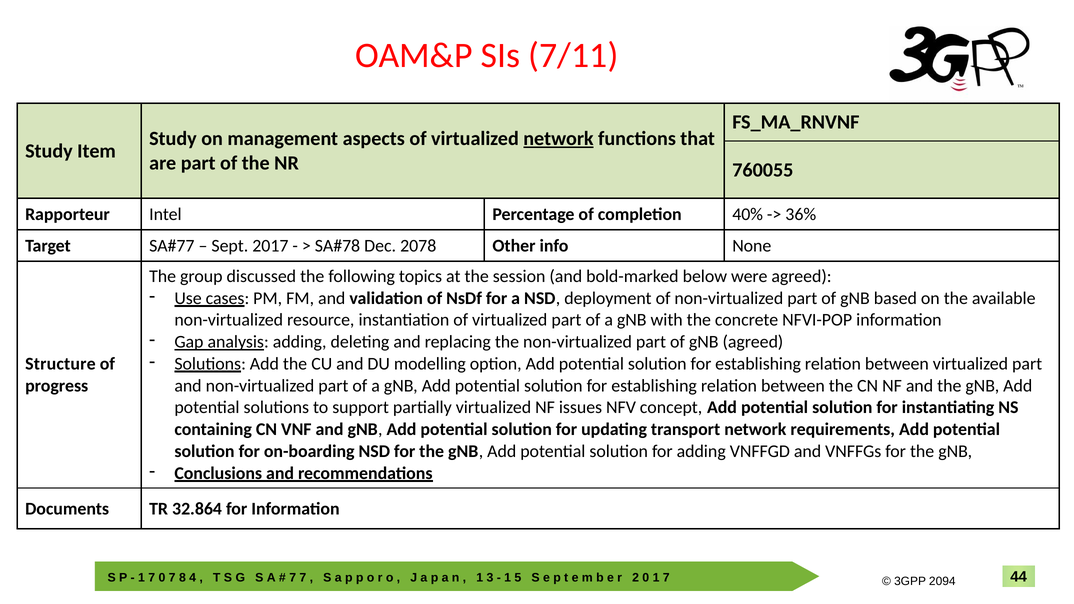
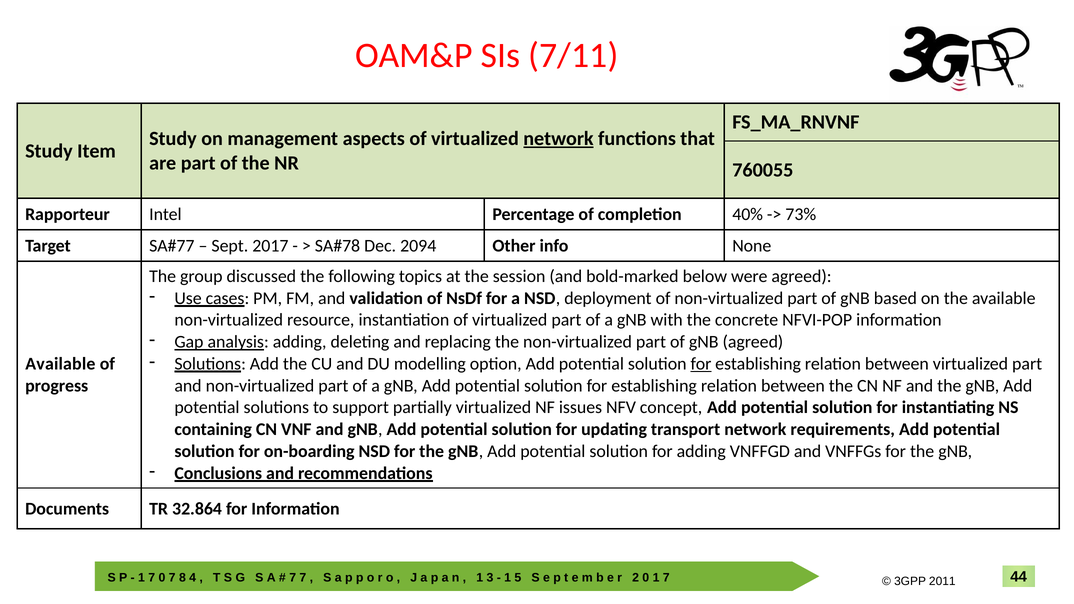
36%: 36% -> 73%
2078: 2078 -> 2094
for at (701, 364) underline: none -> present
Structure at (60, 364): Structure -> Available
2094: 2094 -> 2011
